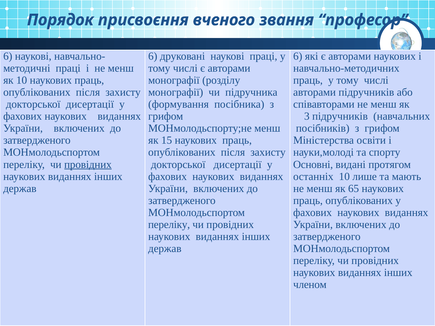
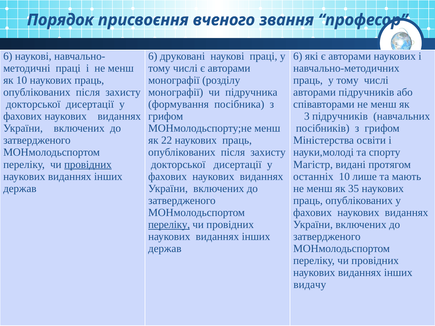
15: 15 -> 22
Основні: Основні -> Магістр
65: 65 -> 35
переліку at (169, 225) underline: none -> present
членом: членом -> видачу
